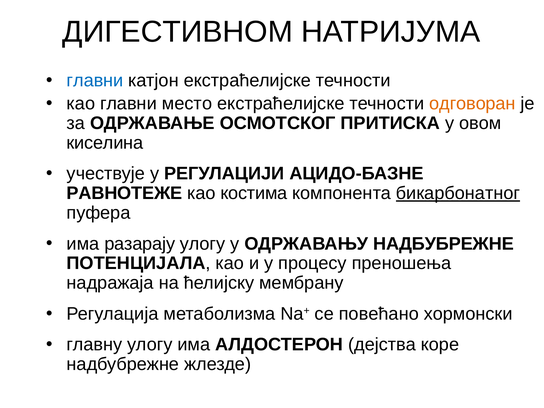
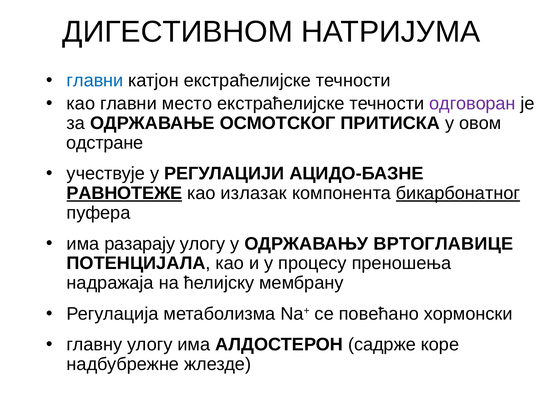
одговоран colour: orange -> purple
киселина: киселина -> одстране
РАВНОТЕЖЕ underline: none -> present
костима: костима -> излазак
ОДРЖАВАЊУ НАДБУБРЕЖНЕ: НАДБУБРЕЖНЕ -> ВРТОГЛАВИЦЕ
дејства: дејства -> садрже
